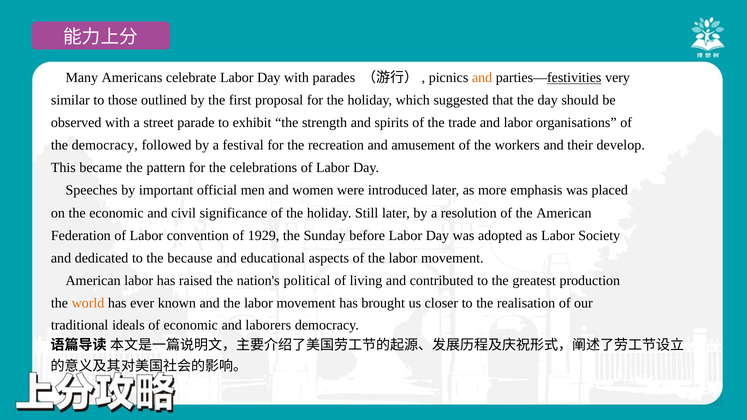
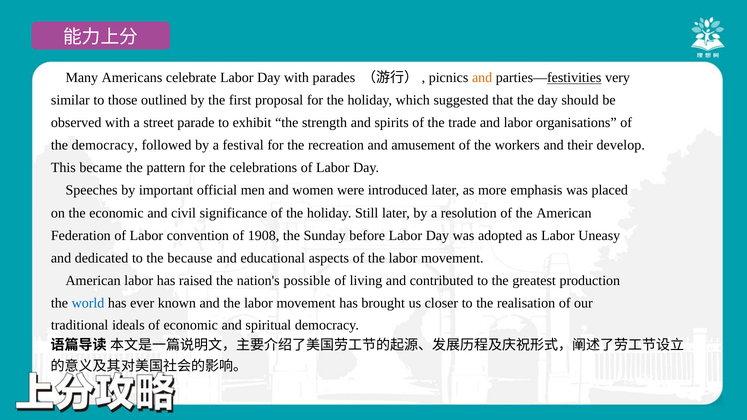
1929: 1929 -> 1908
Society: Society -> Uneasy
political: political -> possible
world colour: orange -> blue
laborers: laborers -> spiritual
